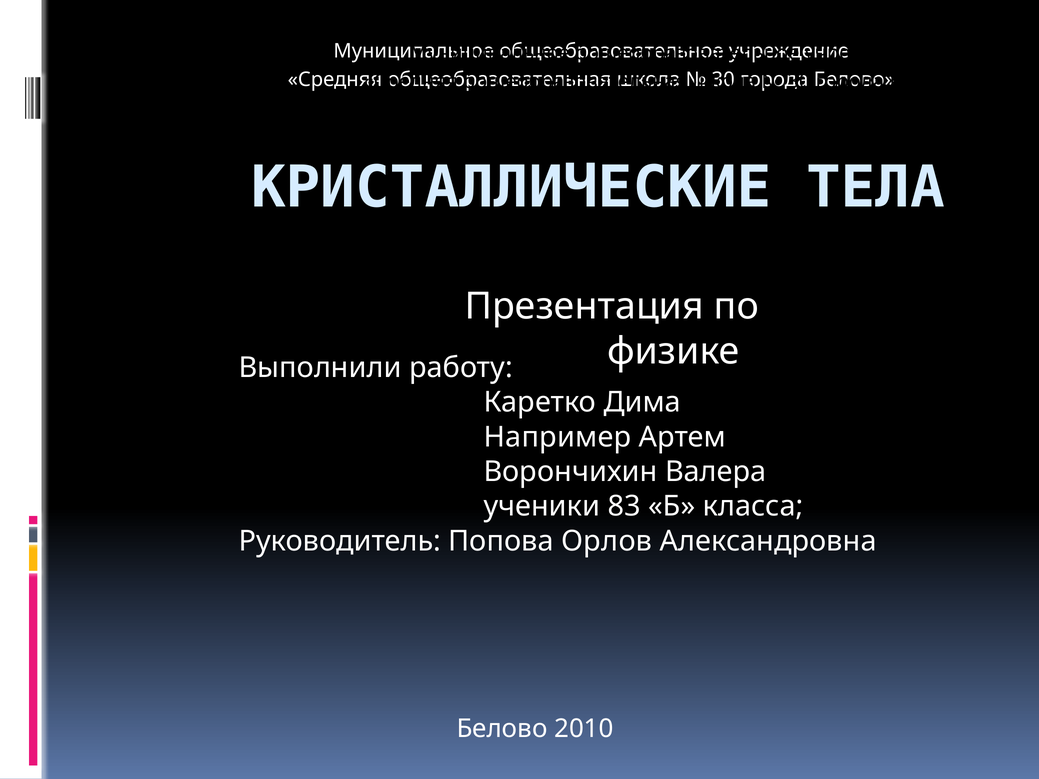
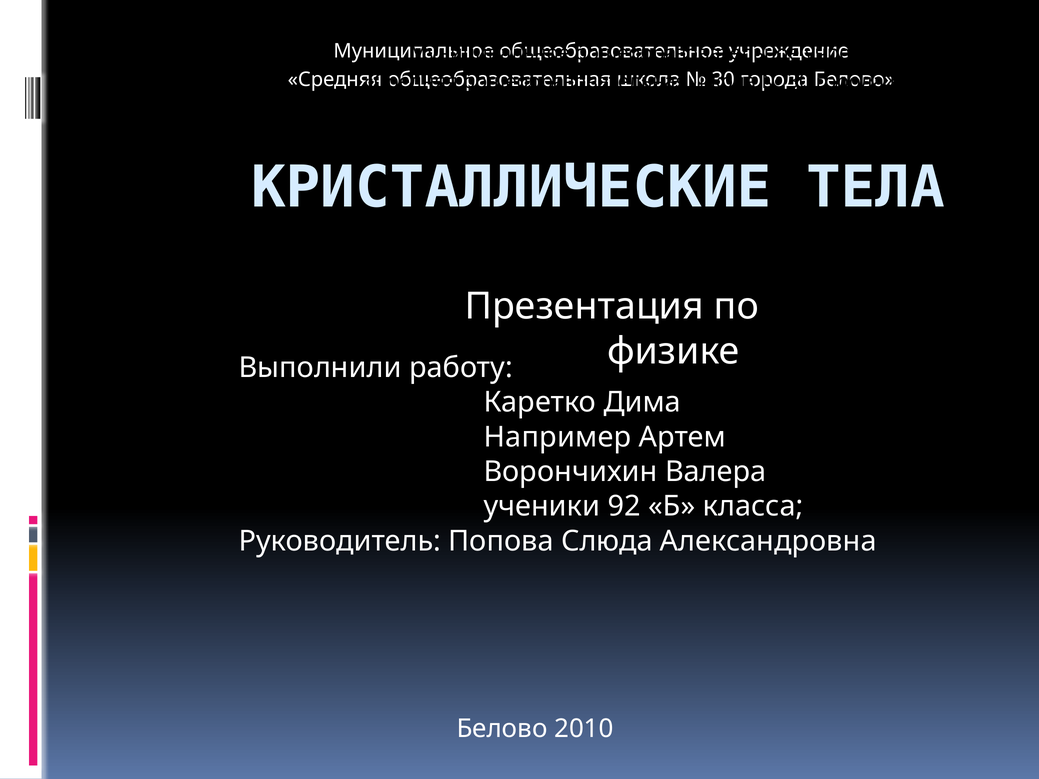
83: 83 -> 92
Орлов: Орлов -> Слюда
